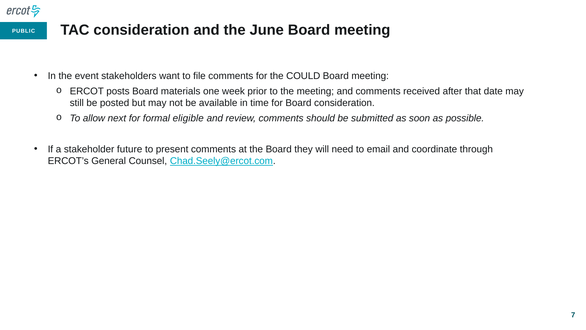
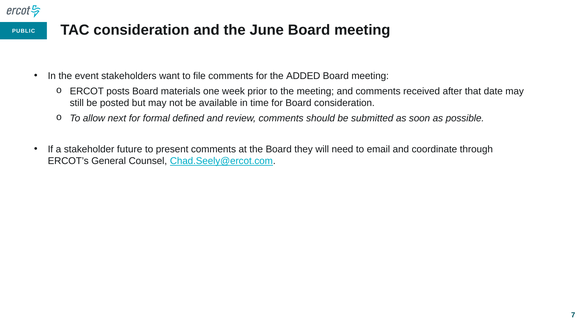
COULD: COULD -> ADDED
eligible: eligible -> defined
